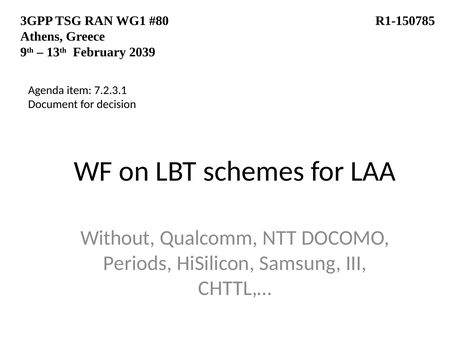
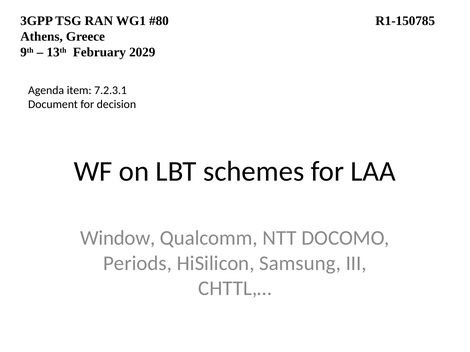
2039: 2039 -> 2029
Without: Without -> Window
